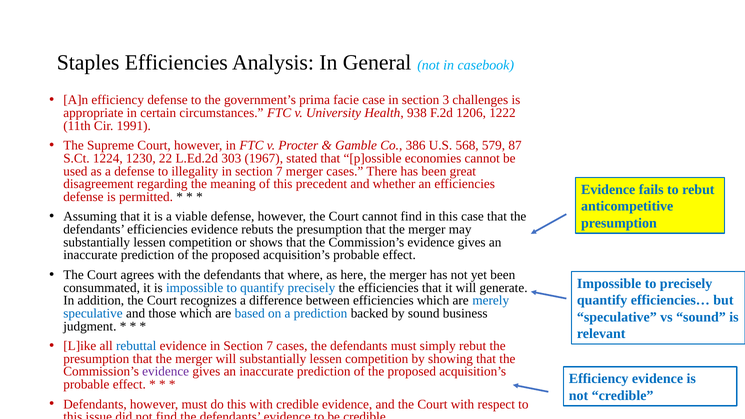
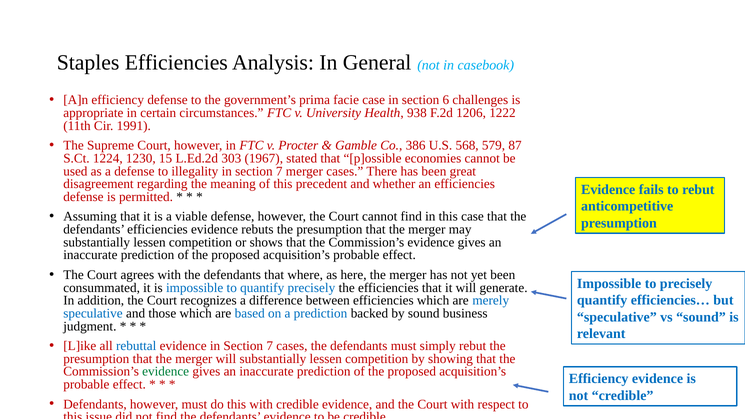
3: 3 -> 6
22: 22 -> 15
evidence at (166, 372) colour: purple -> green
